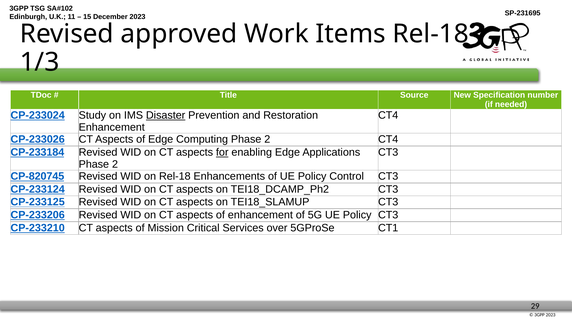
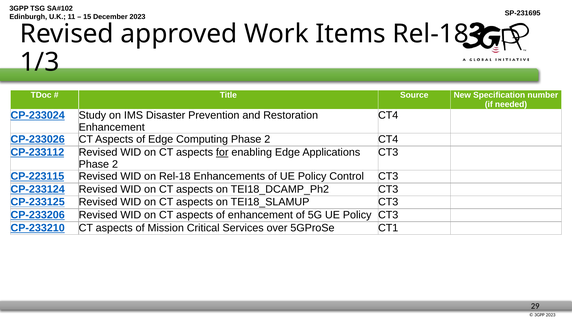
Disaster underline: present -> none
CP-233184: CP-233184 -> CP-233112
CP-820745: CP-820745 -> CP-223115
